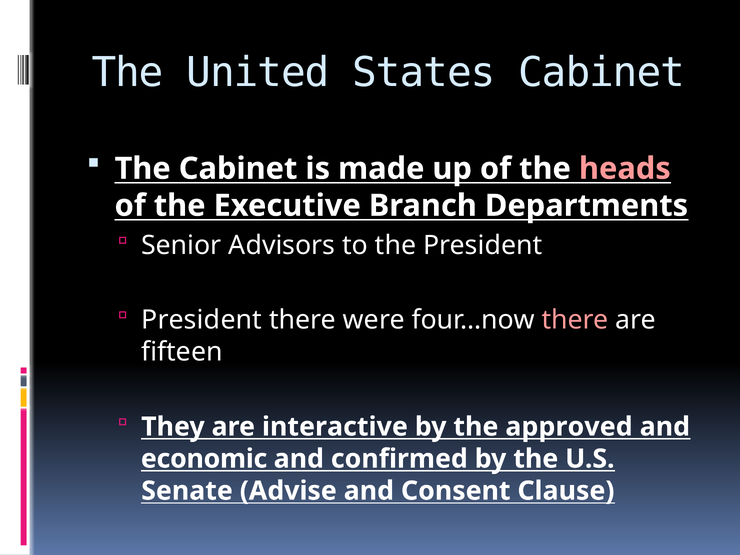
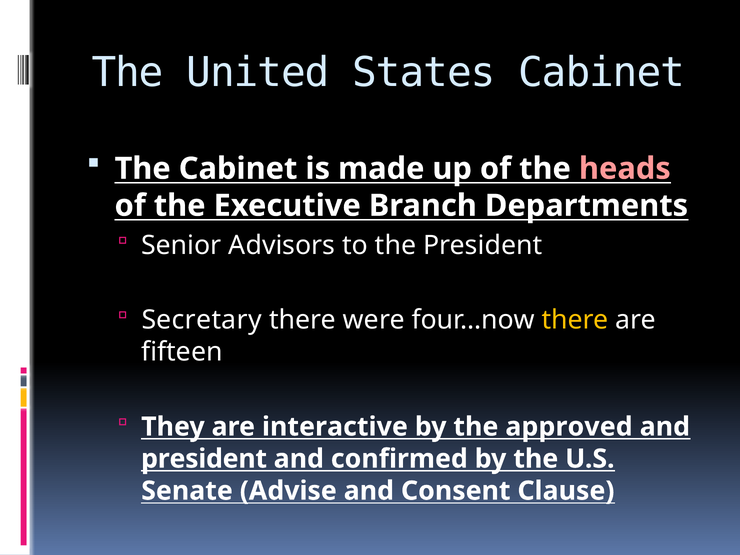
President at (202, 320): President -> Secretary
there at (575, 320) colour: pink -> yellow
economic at (204, 459): economic -> president
